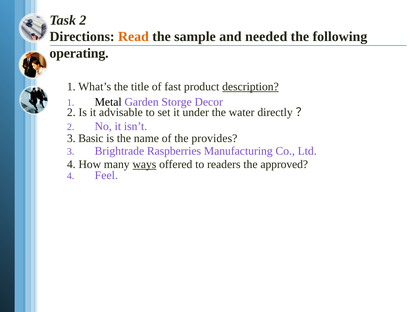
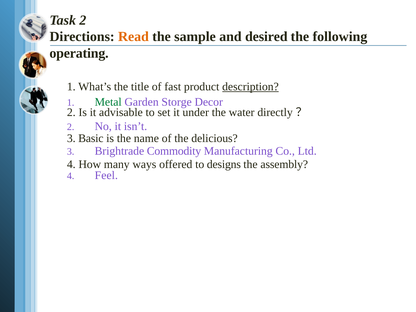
needed: needed -> desired
Metal colour: black -> green
provides: provides -> delicious
Raspberries: Raspberries -> Commodity
ways underline: present -> none
readers: readers -> designs
approved: approved -> assembly
